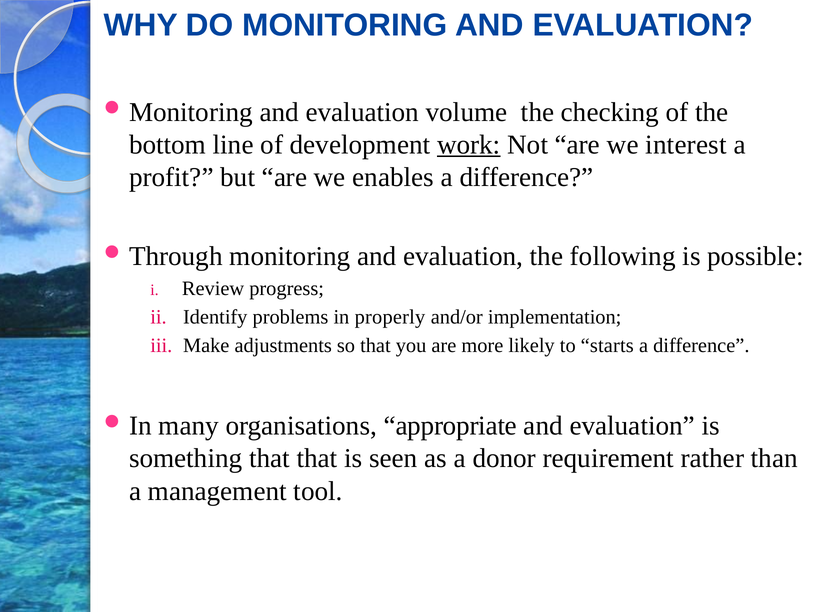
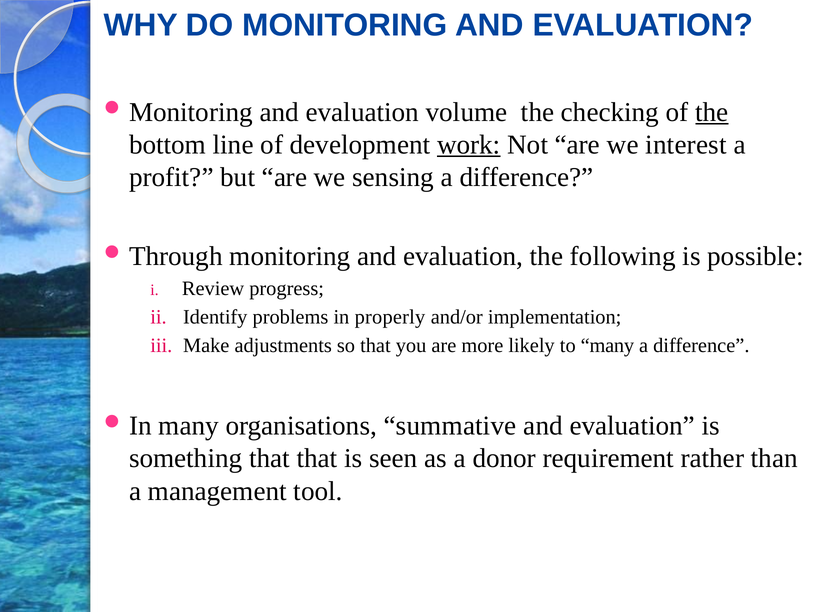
the at (712, 112) underline: none -> present
enables: enables -> sensing
to starts: starts -> many
appropriate: appropriate -> summative
